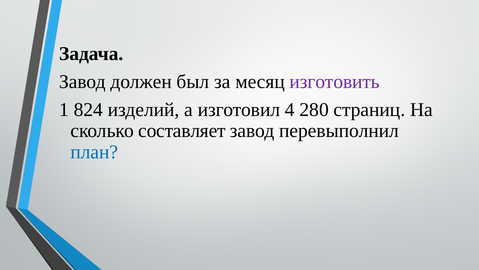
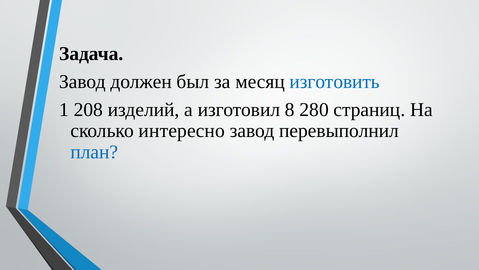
изготовить colour: purple -> blue
824: 824 -> 208
4: 4 -> 8
составляет: составляет -> интересно
